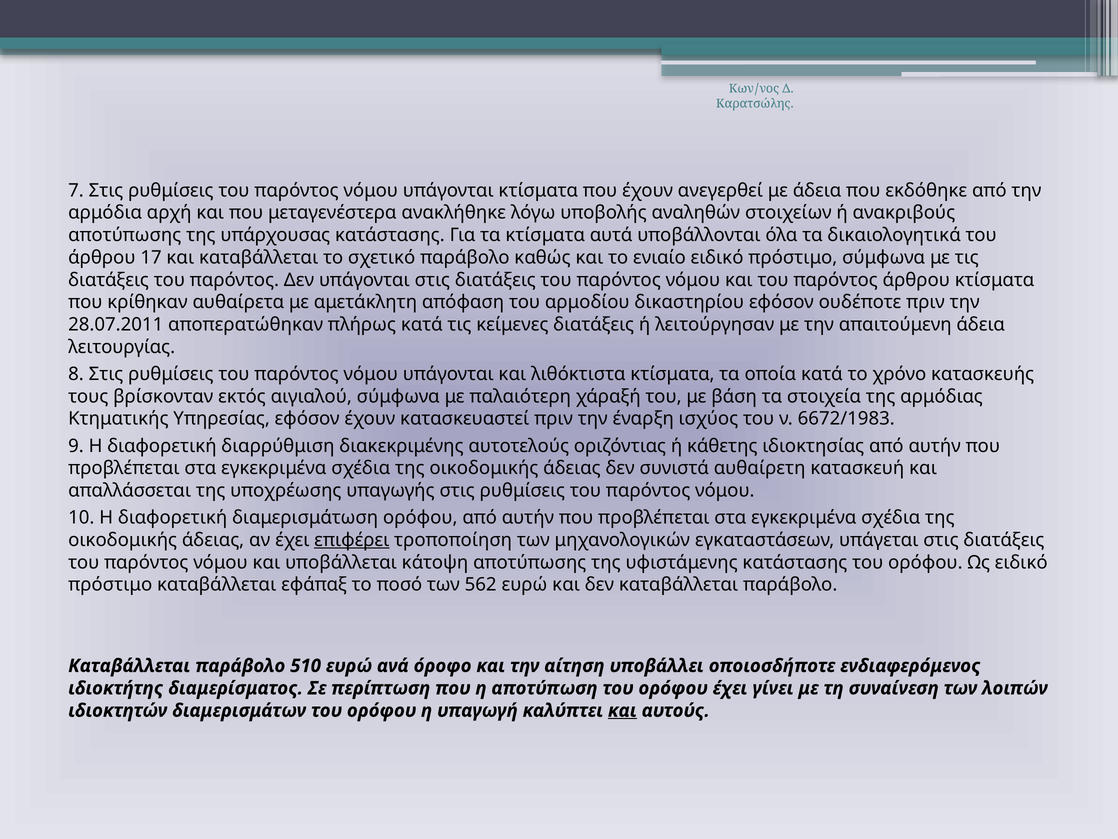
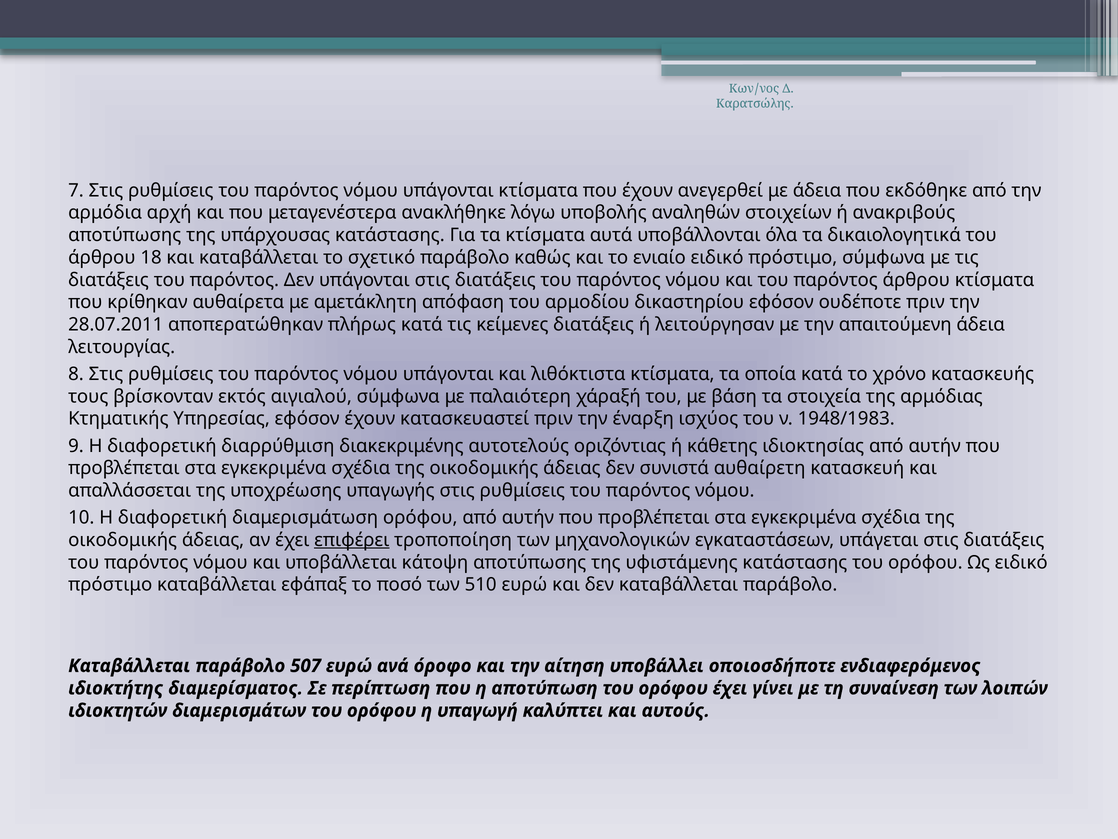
17: 17 -> 18
6672/1983: 6672/1983 -> 1948/1983
562: 562 -> 510
510: 510 -> 507
και at (622, 710) underline: present -> none
